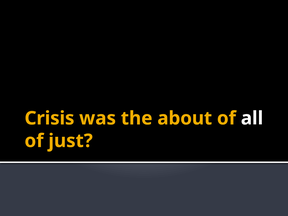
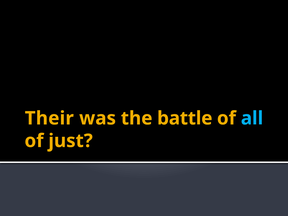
Crisis: Crisis -> Their
about: about -> battle
all colour: white -> light blue
